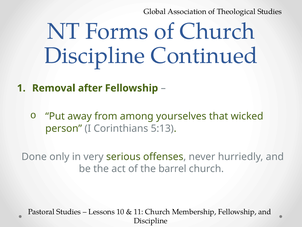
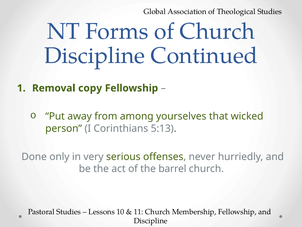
after: after -> copy
